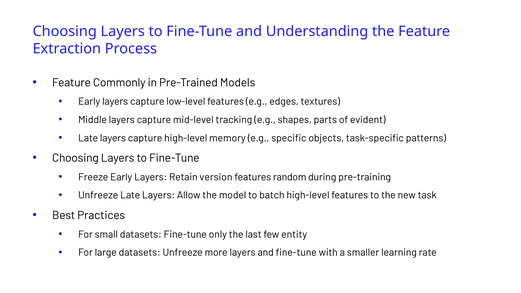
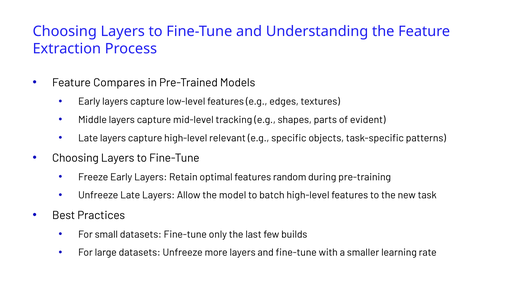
Commonly: Commonly -> Compares
memory: memory -> relevant
version: version -> optimal
entity: entity -> builds
